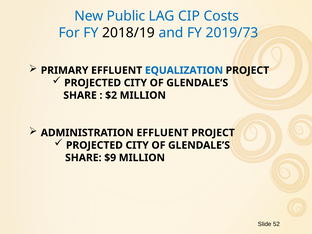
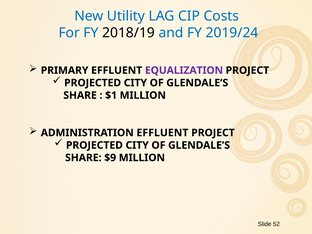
Public: Public -> Utility
2019/73: 2019/73 -> 2019/24
EQUALIZATION colour: blue -> purple
$2: $2 -> $1
